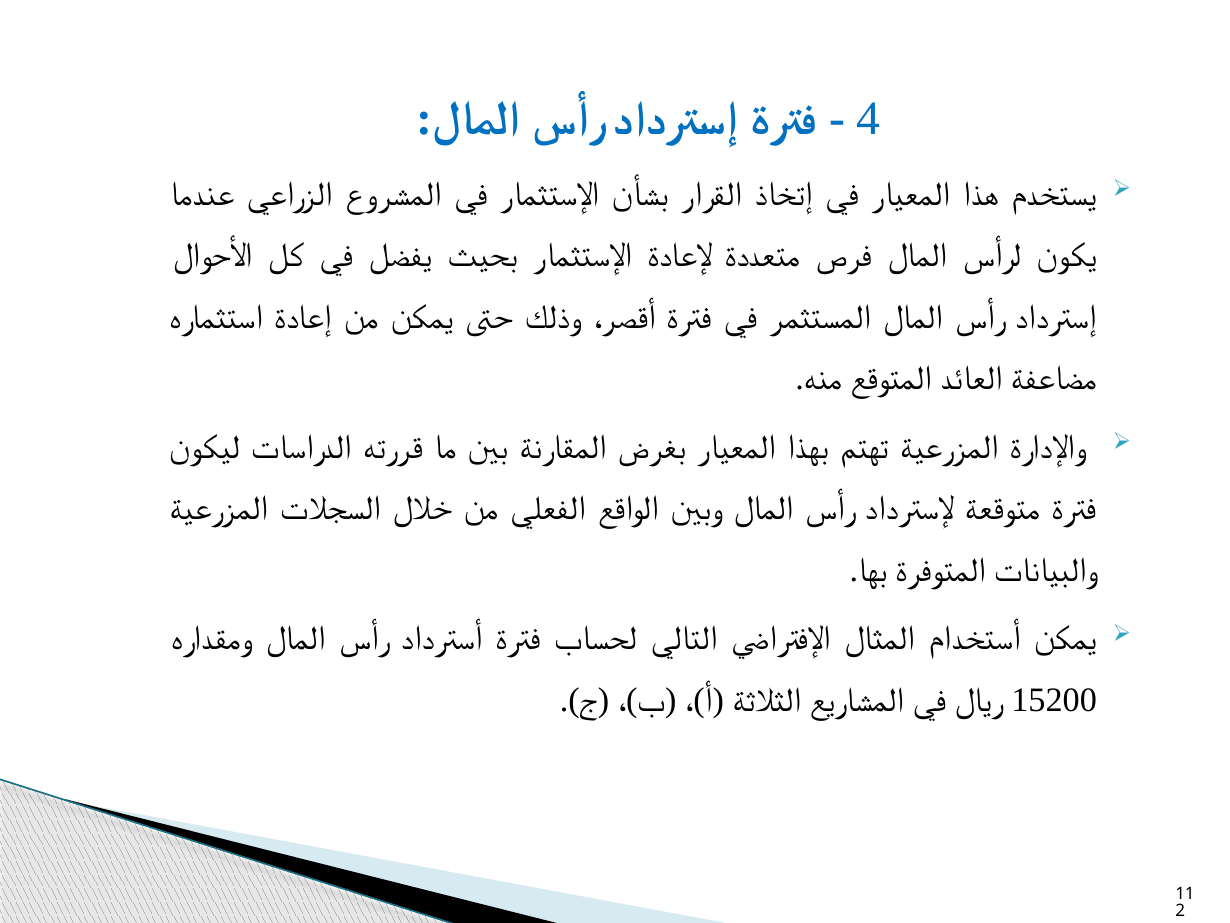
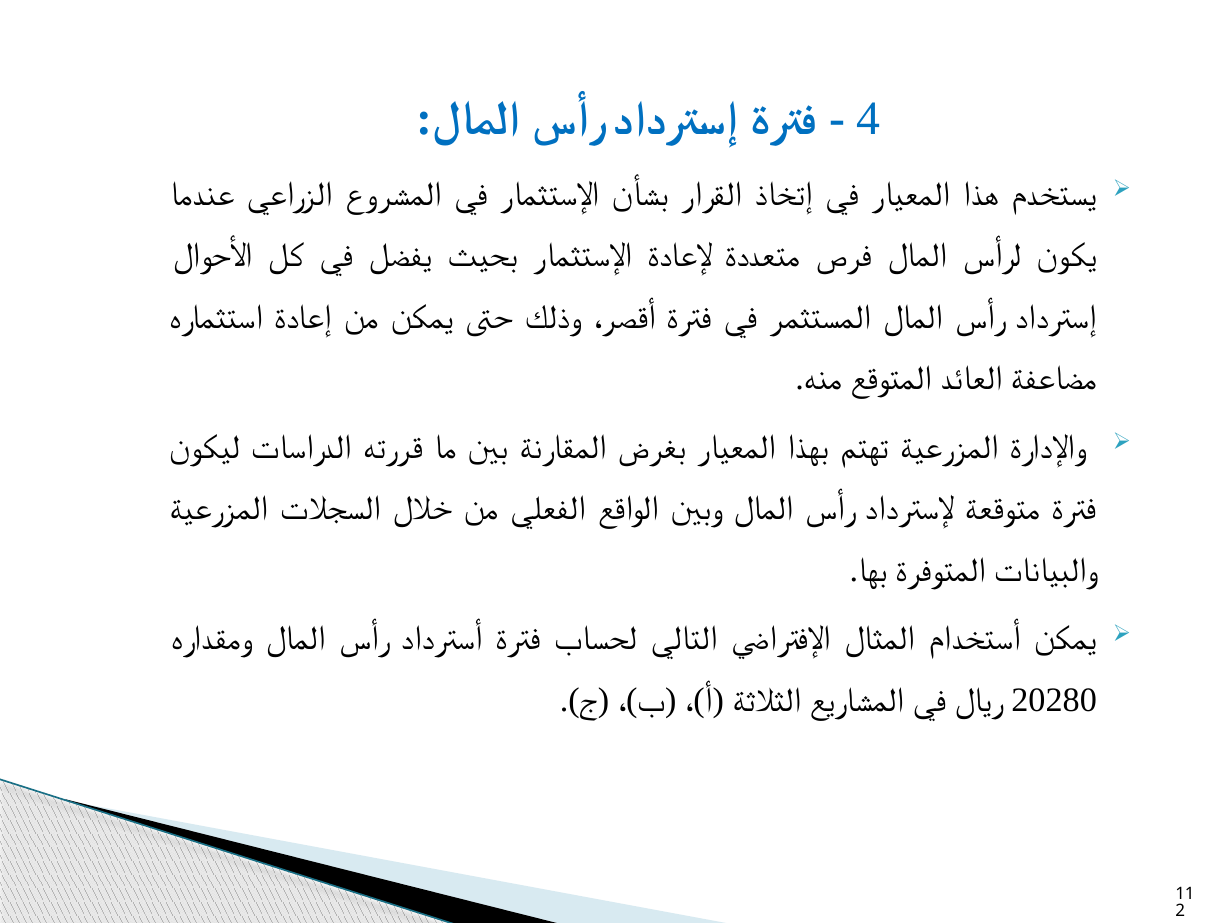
15200: 15200 -> 20280
